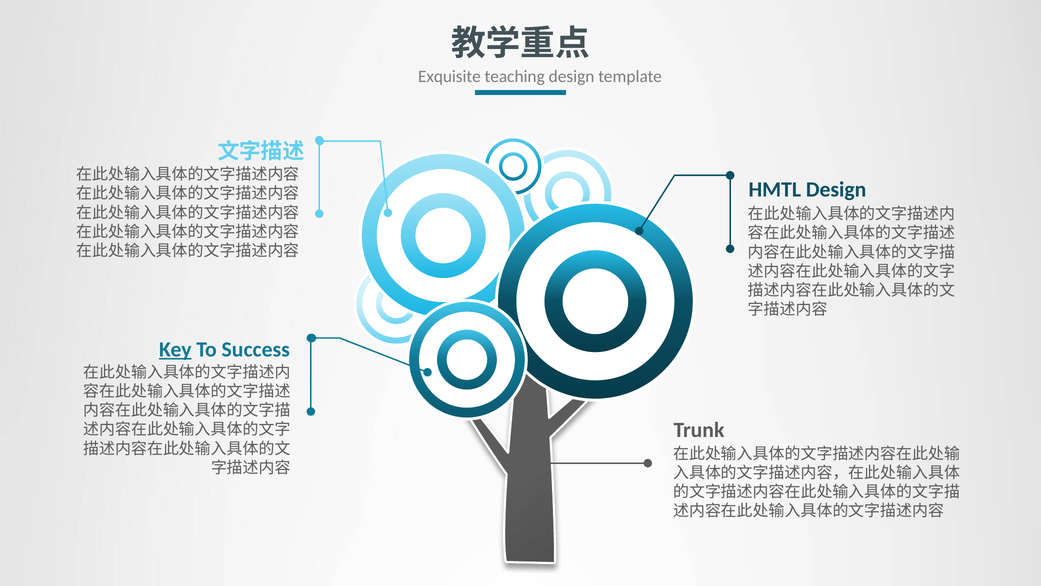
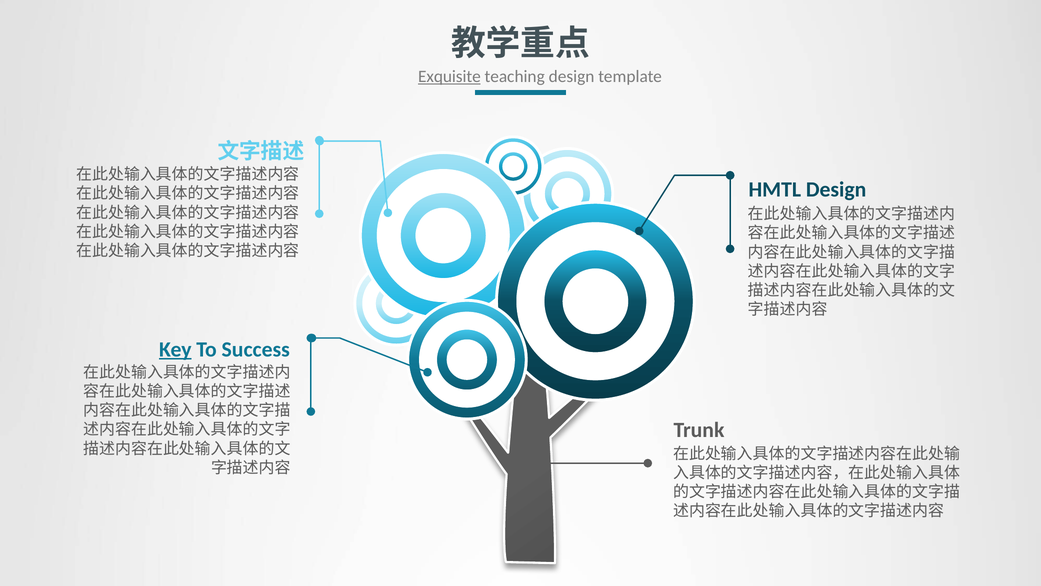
Exquisite underline: none -> present
